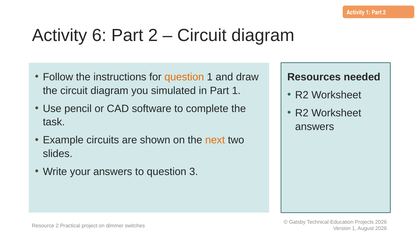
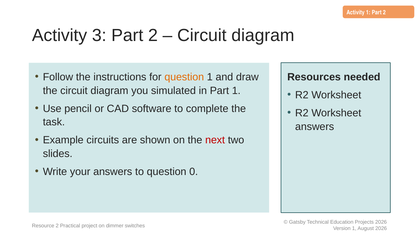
6: 6 -> 3
next colour: orange -> red
3: 3 -> 0
